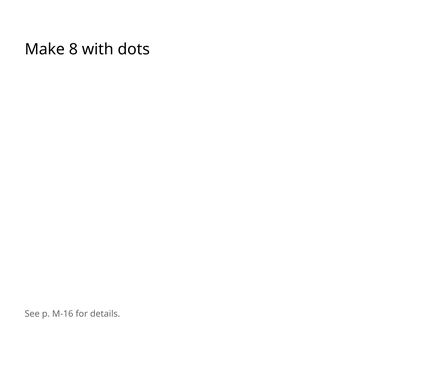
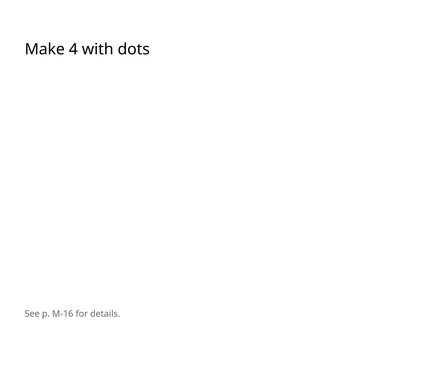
8: 8 -> 4
